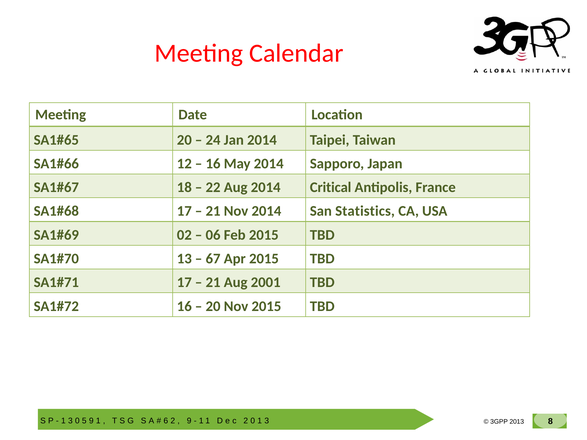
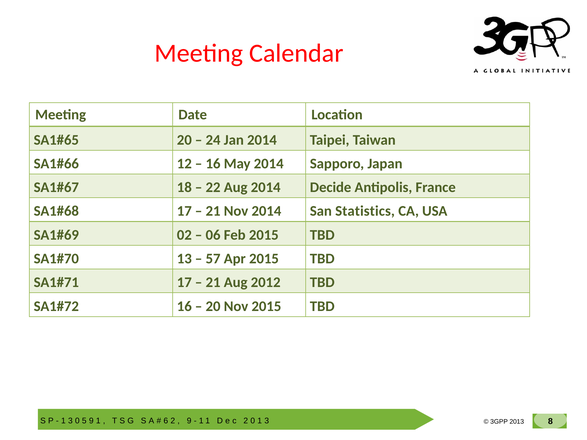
Critical: Critical -> Decide
67: 67 -> 57
Aug 2001: 2001 -> 2012
